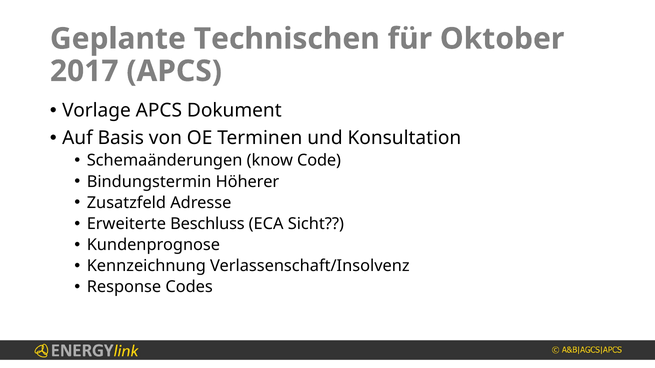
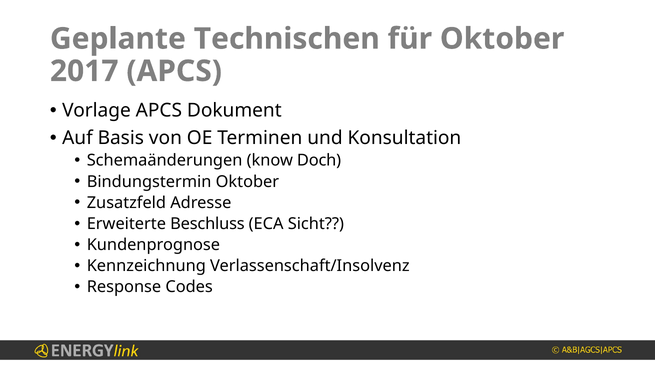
Code: Code -> Doch
Bindungstermin Höherer: Höherer -> Oktober
